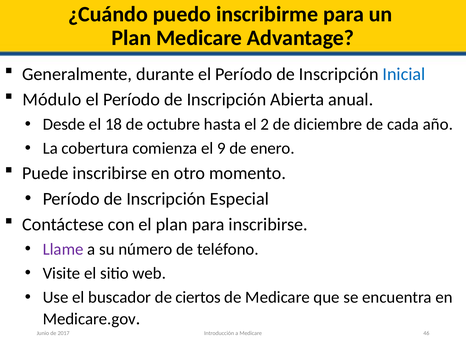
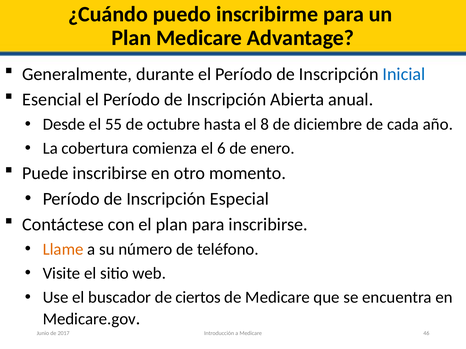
Módulo: Módulo -> Esencial
18: 18 -> 55
2: 2 -> 8
9: 9 -> 6
Llame colour: purple -> orange
